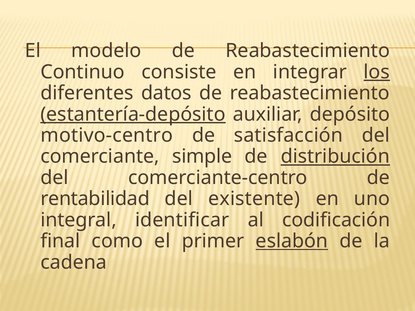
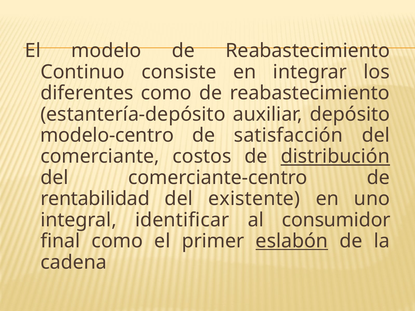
los underline: present -> none
diferentes datos: datos -> como
estantería-depósito underline: present -> none
motivo-centro: motivo-centro -> modelo-centro
simple: simple -> costos
codificación: codificación -> consumidor
